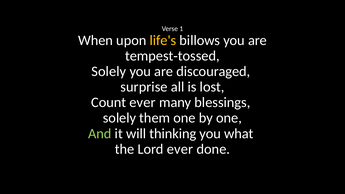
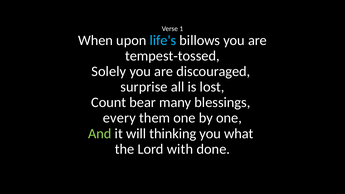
life's colour: yellow -> light blue
Count ever: ever -> bear
solely at (119, 118): solely -> every
Lord ever: ever -> with
